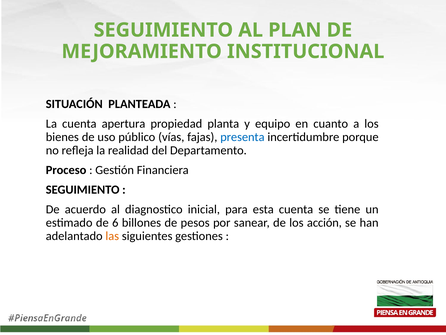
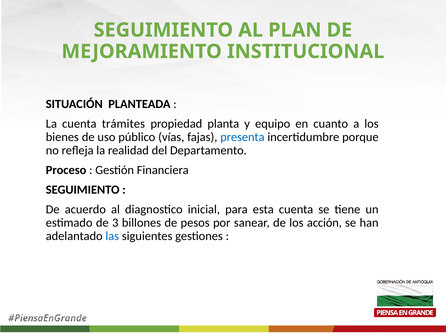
apertura: apertura -> trámites
6: 6 -> 3
las colour: orange -> blue
